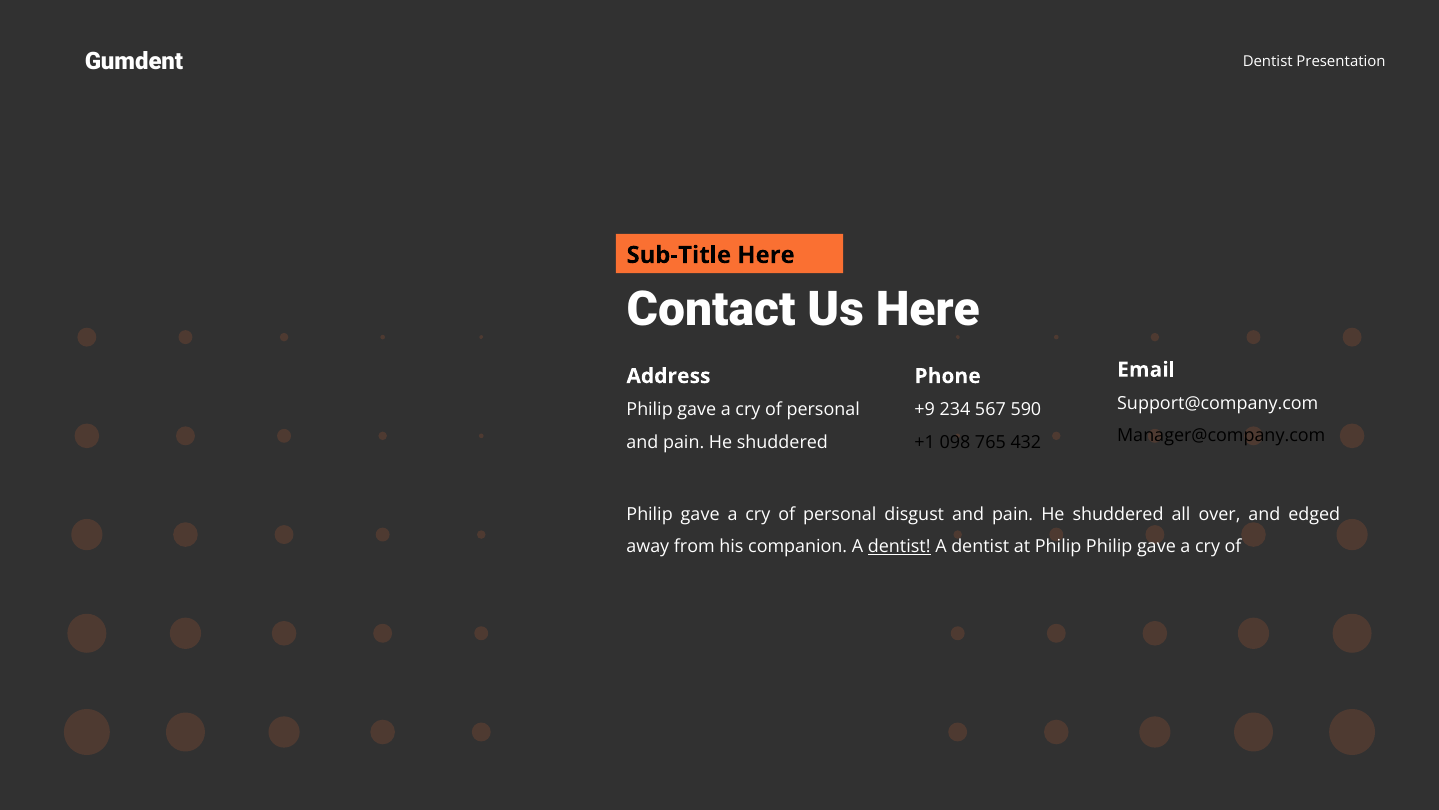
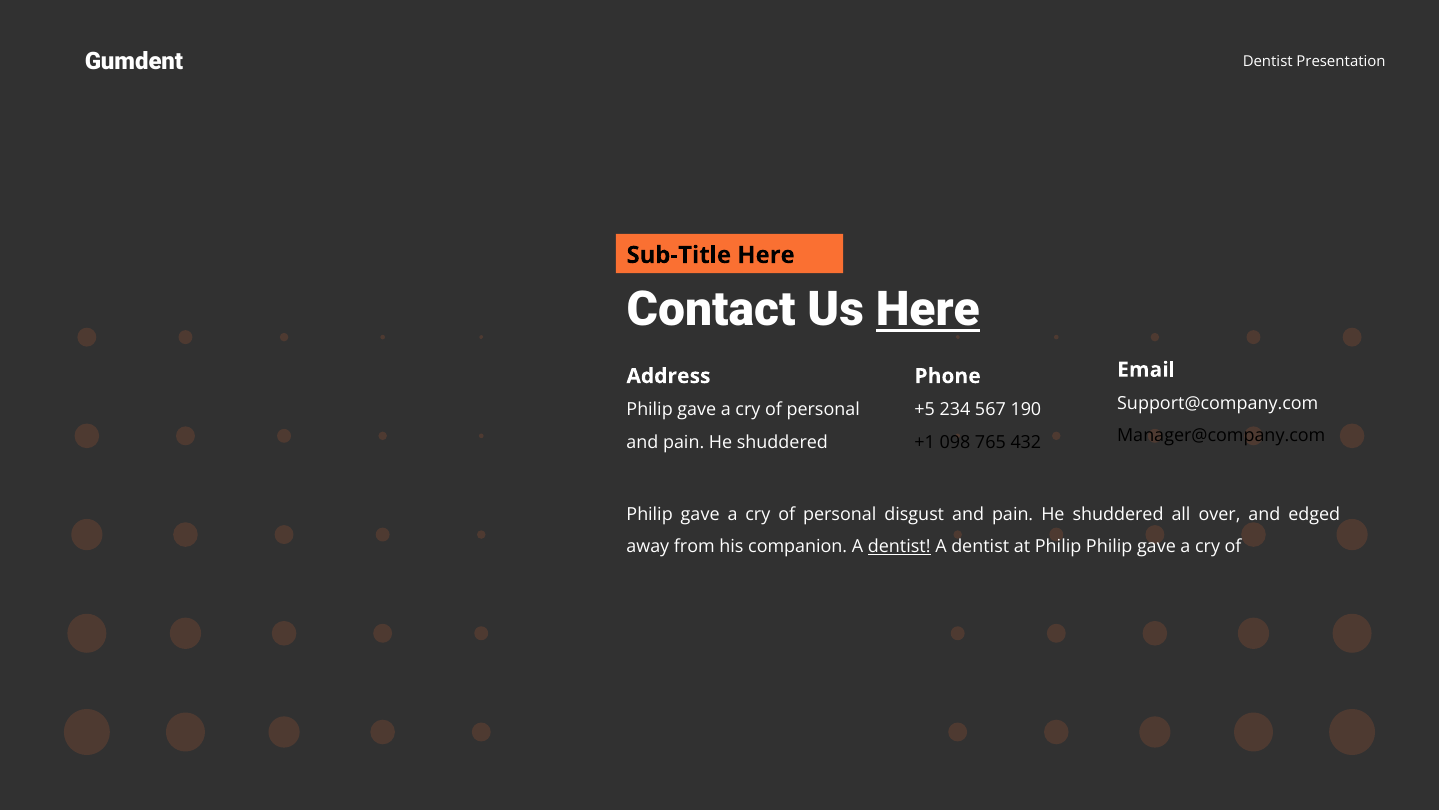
Here at (928, 310) underline: none -> present
+9: +9 -> +5
590: 590 -> 190
